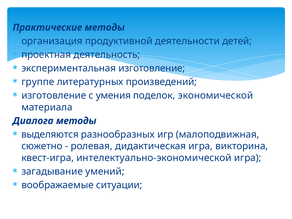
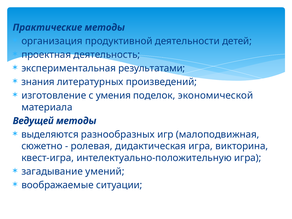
экспериментальная изготовление: изготовление -> результатами
группе: группе -> знания
Диалога: Диалога -> Ведущей
интелектуально-экономической: интелектуально-экономической -> интелектуально-положительную
